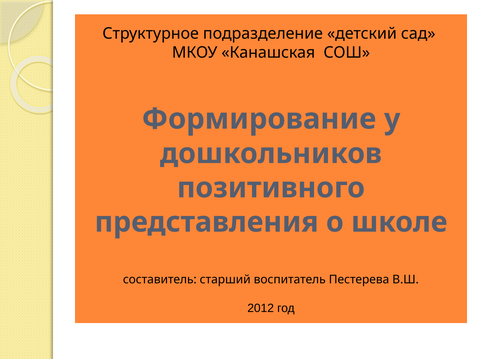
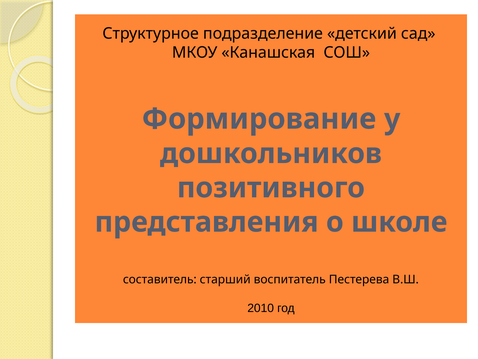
2012: 2012 -> 2010
